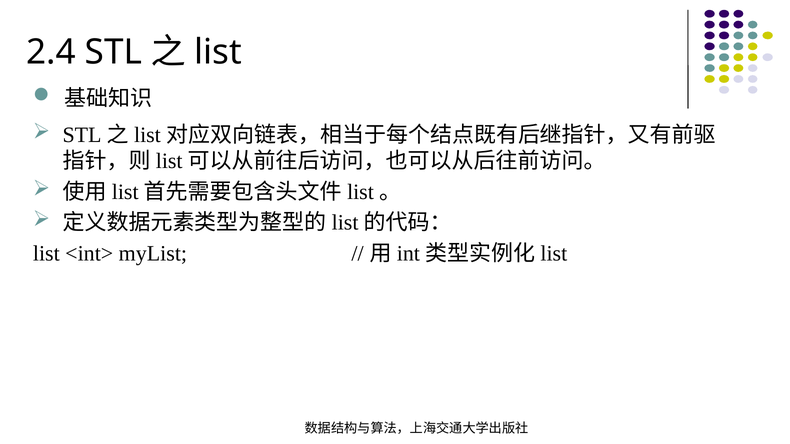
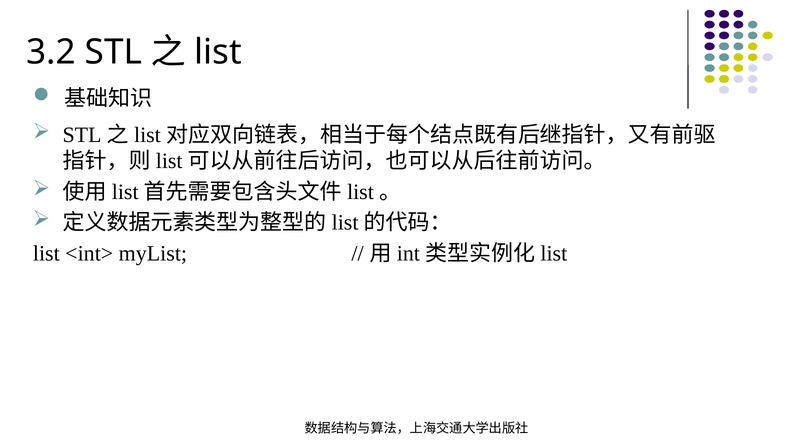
2.4: 2.4 -> 3.2
